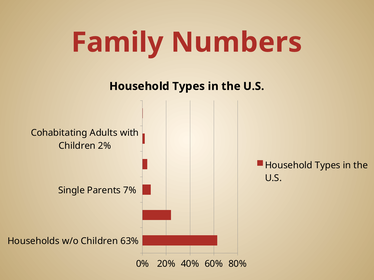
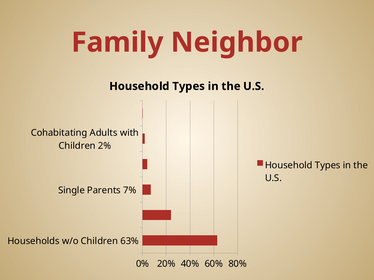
Numbers: Numbers -> Neighbor
